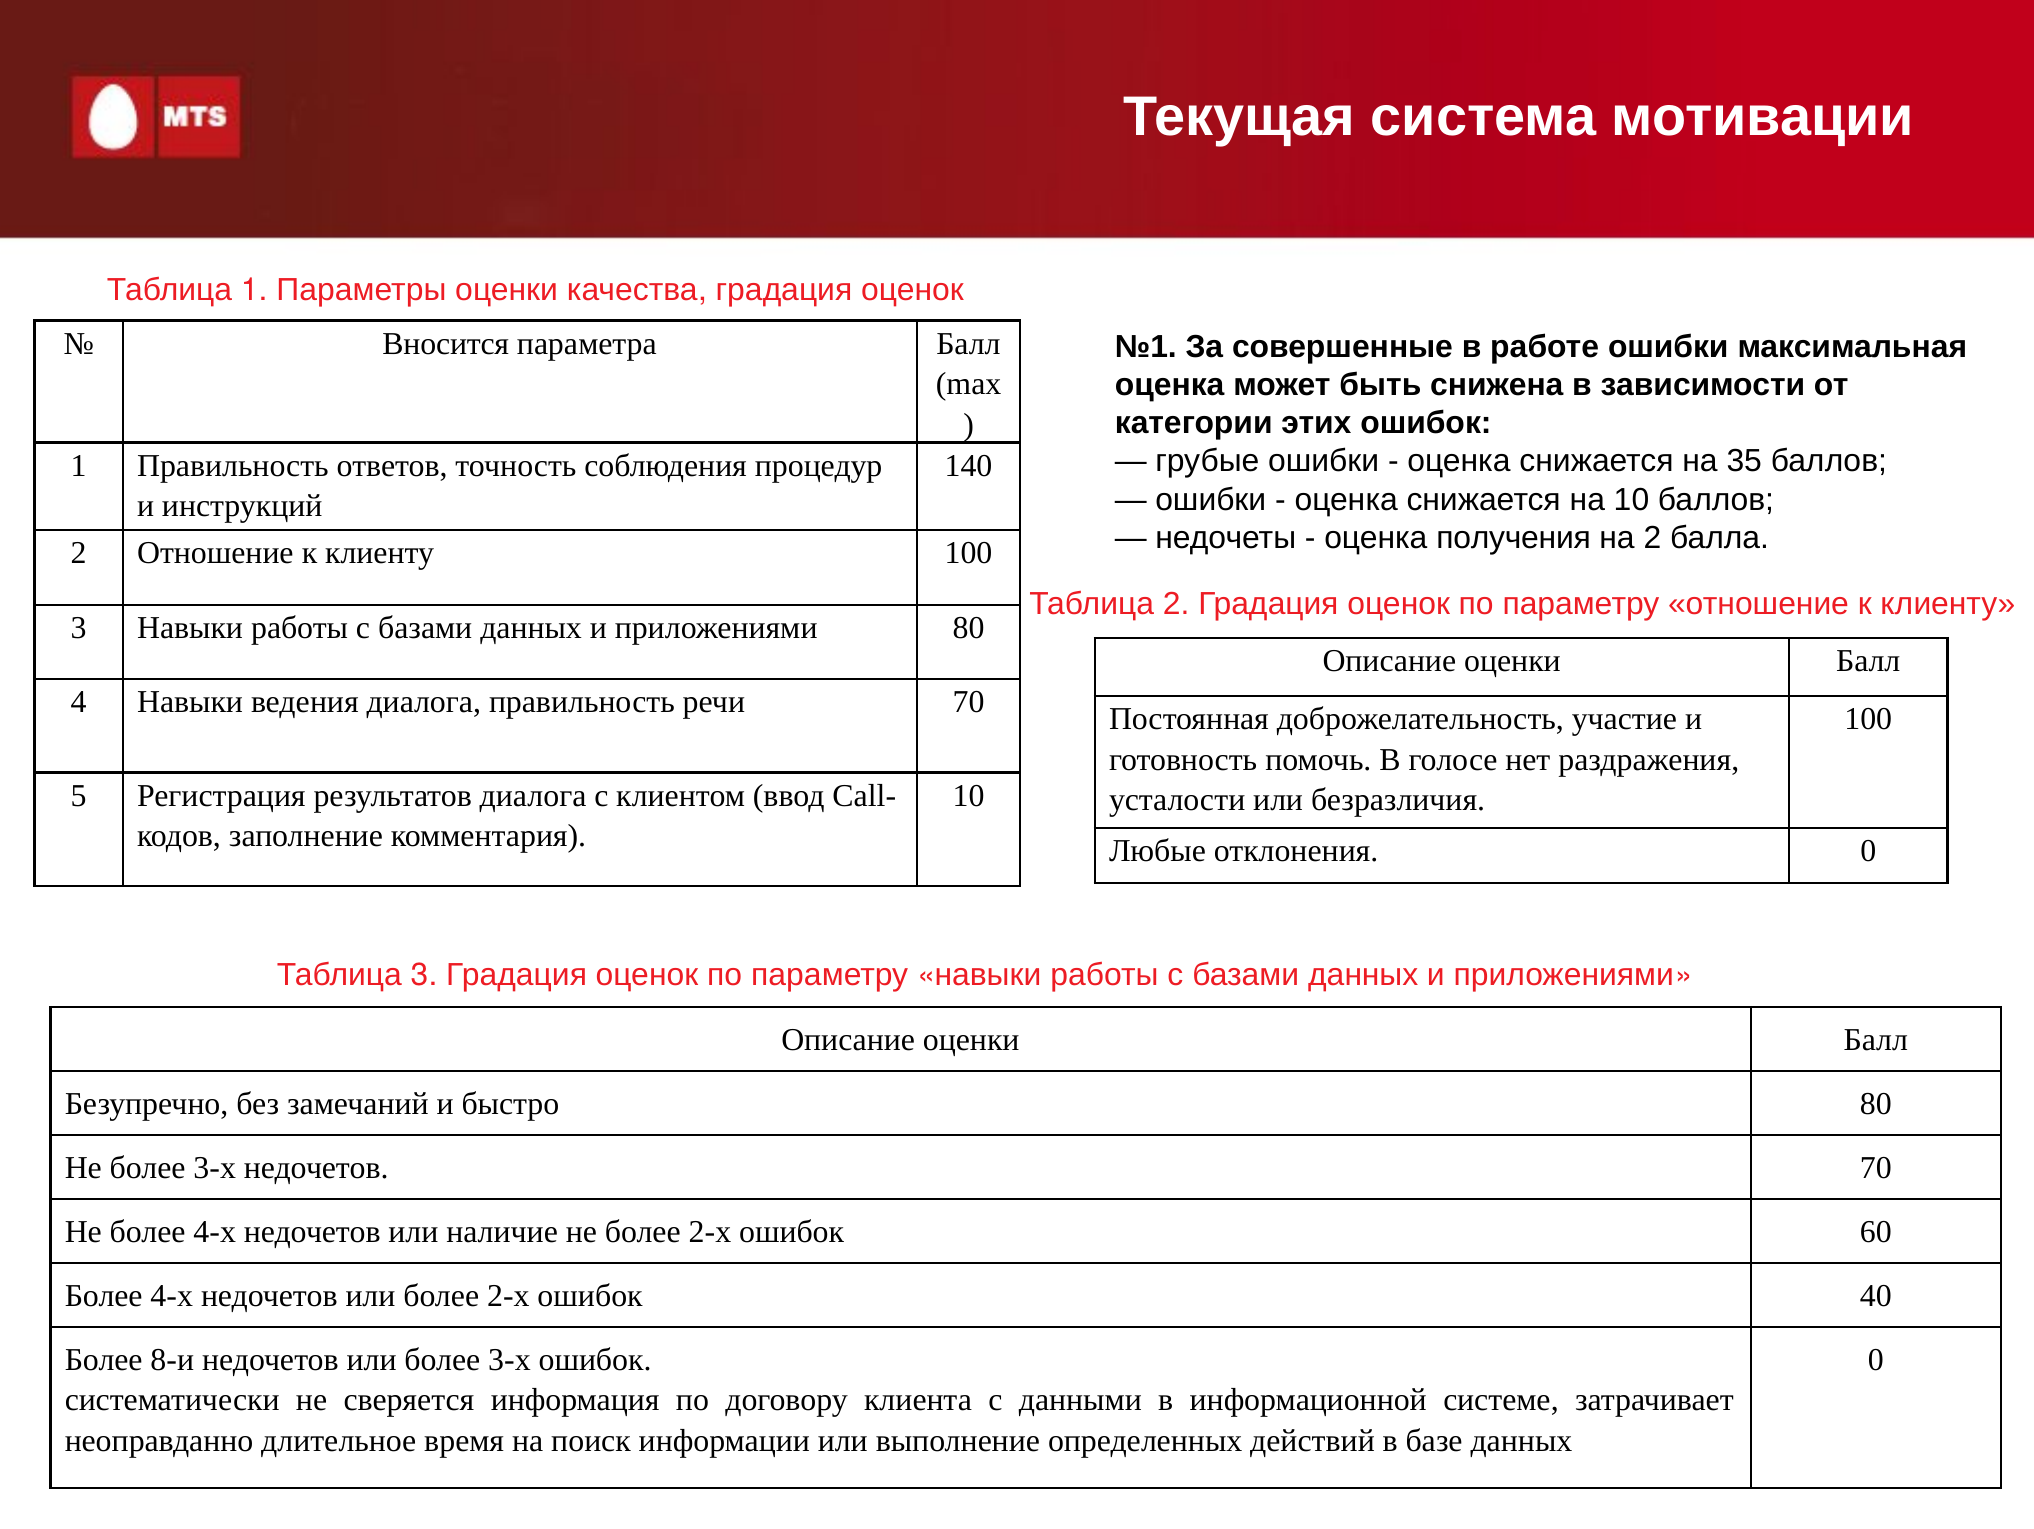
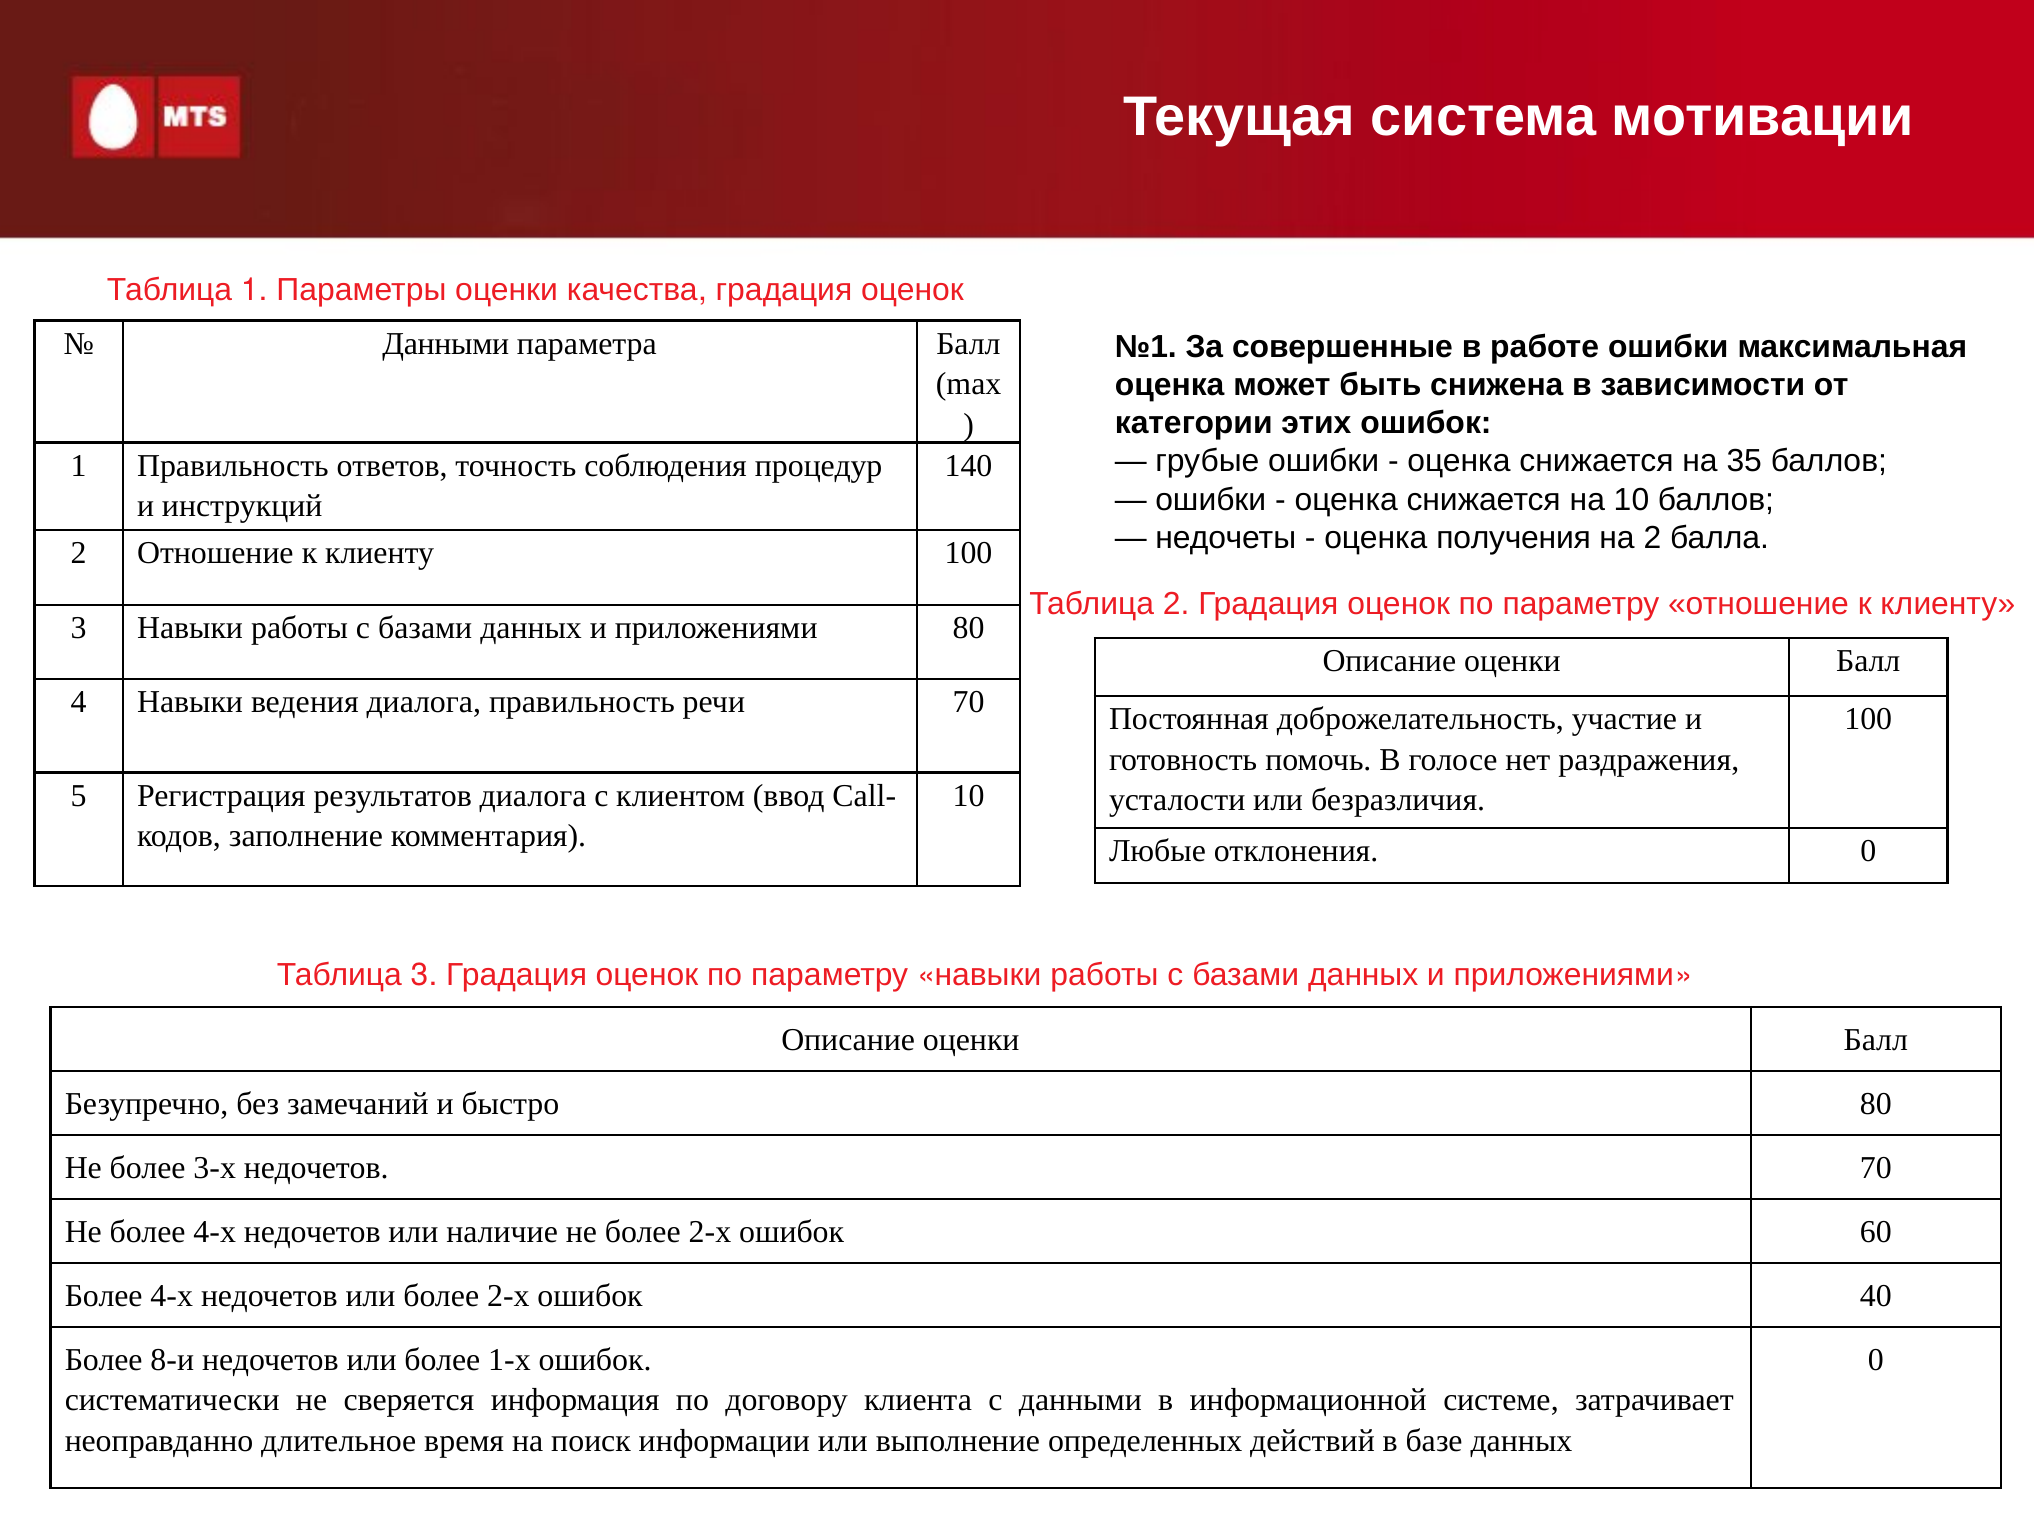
Вносится at (446, 344): Вносится -> Данными
или более 3-х: 3-х -> 1-х
